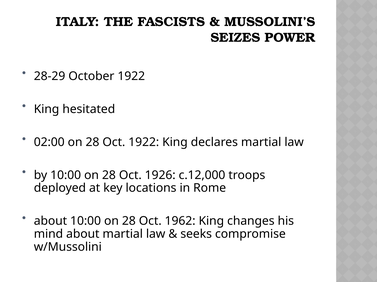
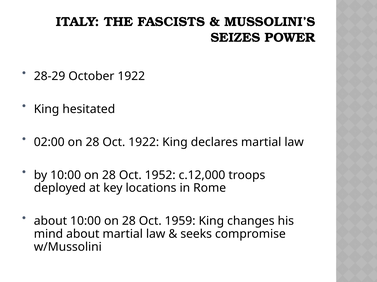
1926: 1926 -> 1952
1962: 1962 -> 1959
